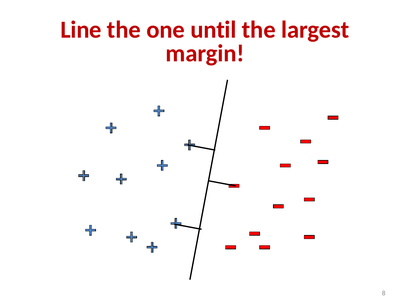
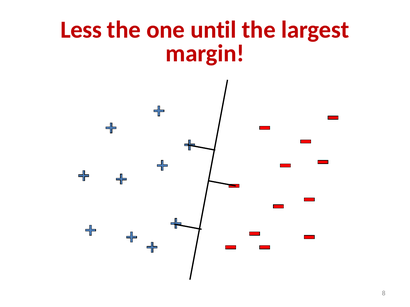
Line: Line -> Less
